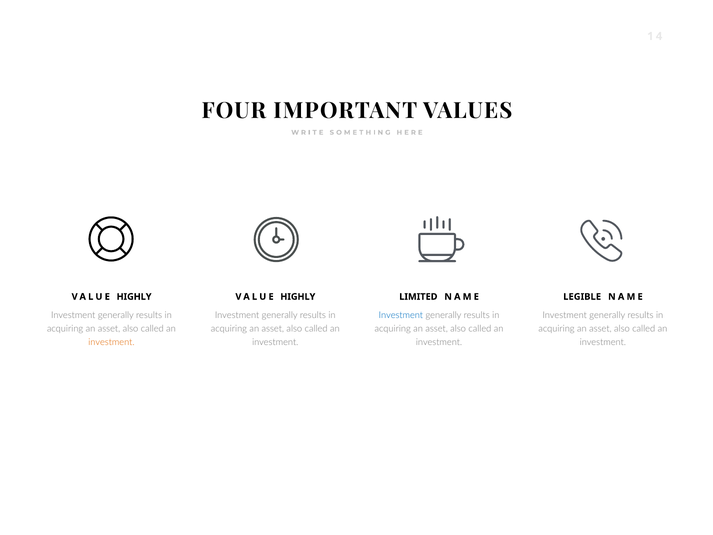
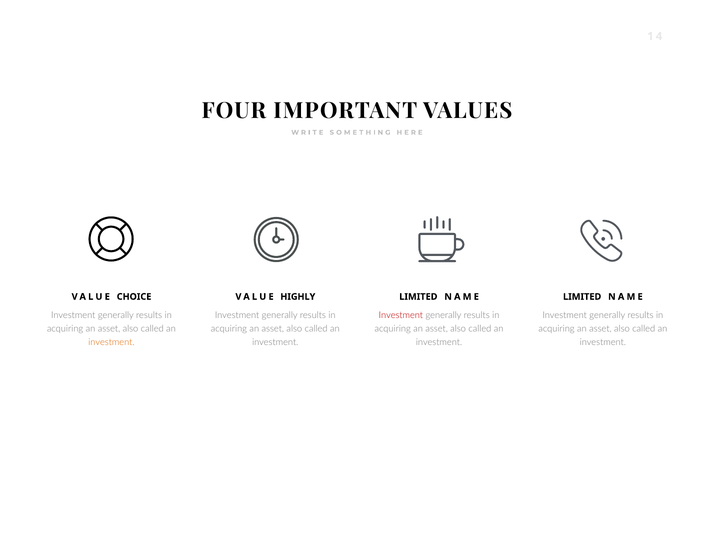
HIGHLY at (134, 297): HIGHLY -> CHOICE
LEGIBLE at (582, 297): LEGIBLE -> LIMITED
Investment at (401, 315) colour: blue -> red
